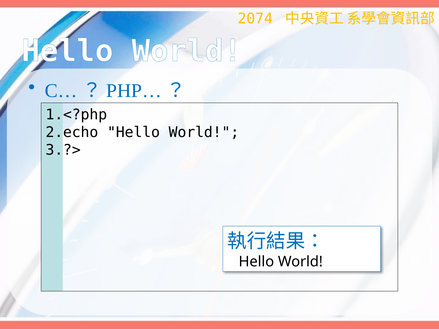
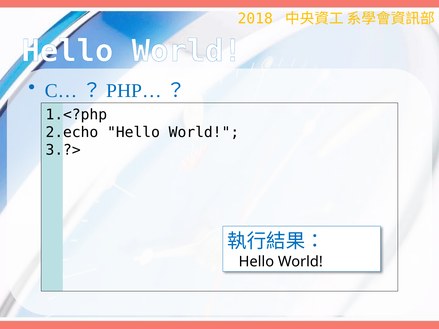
2074: 2074 -> 2018
